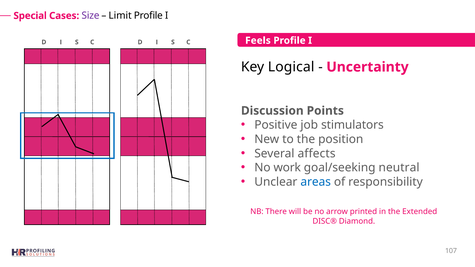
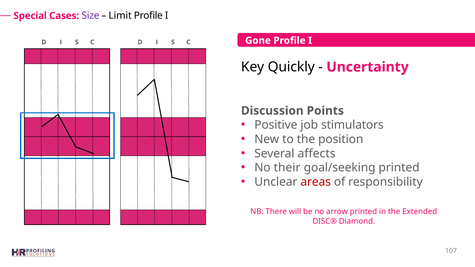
Feels: Feels -> Gone
Logical: Logical -> Quickly
work: work -> their
goal/seeking neutral: neutral -> printed
areas colour: blue -> red
